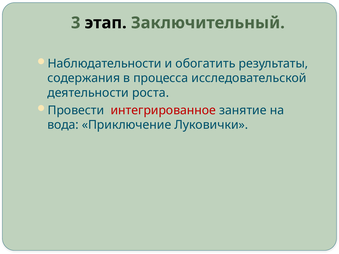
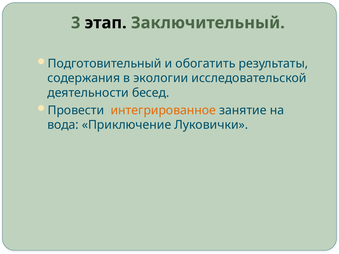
Наблюдательности: Наблюдательности -> Подготовительный
процесса: процесса -> экологии
роста: роста -> бесед
интегрированное colour: red -> orange
